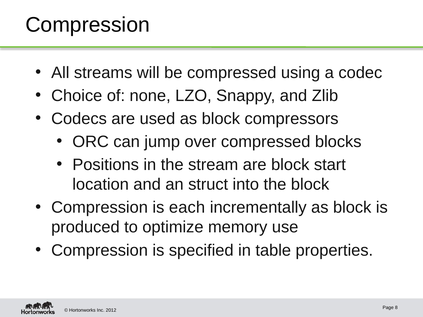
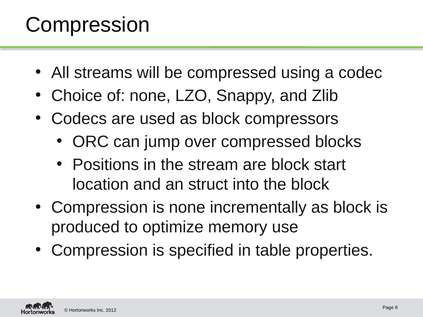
is each: each -> none
